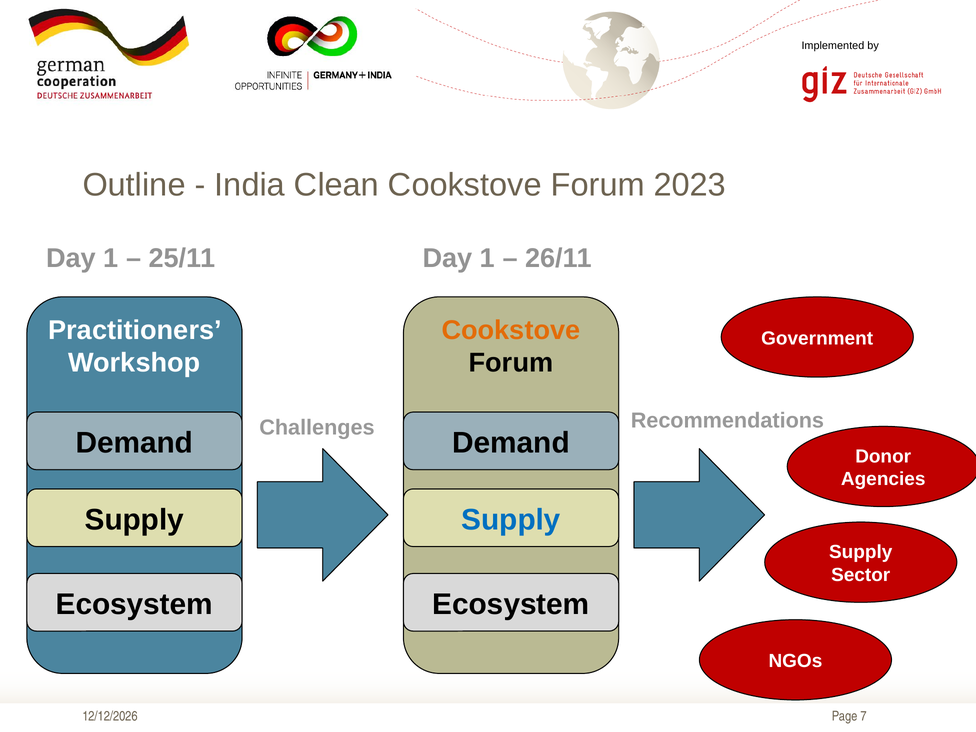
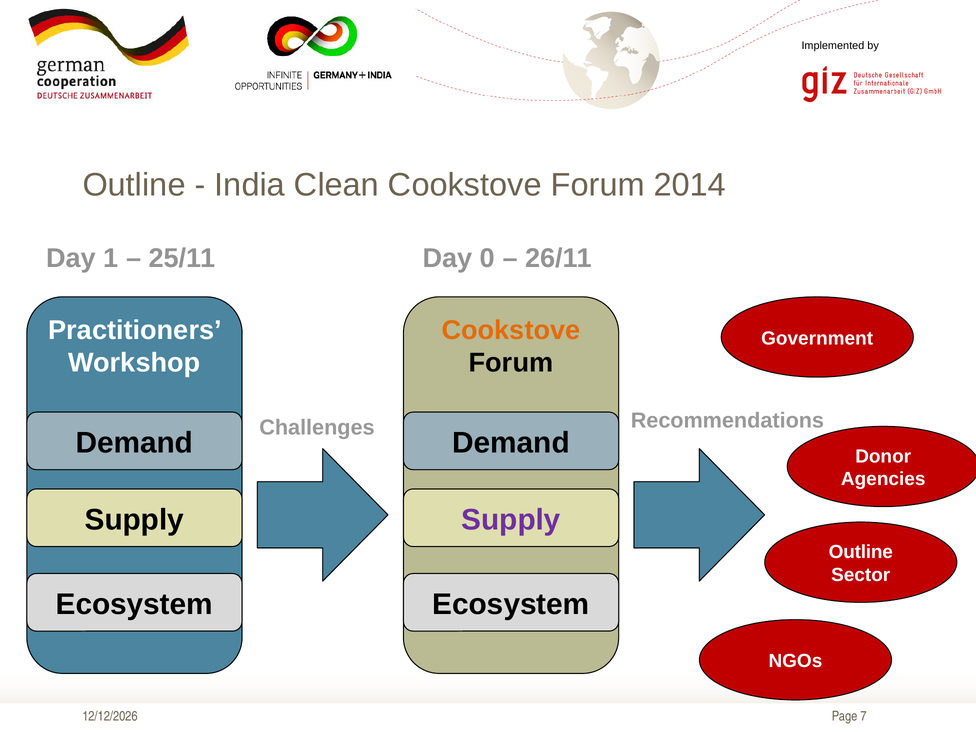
2023: 2023 -> 2014
1 at (488, 258): 1 -> 0
Supply at (511, 520) colour: blue -> purple
Supply at (861, 552): Supply -> Outline
